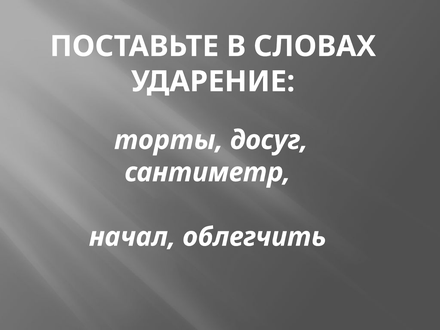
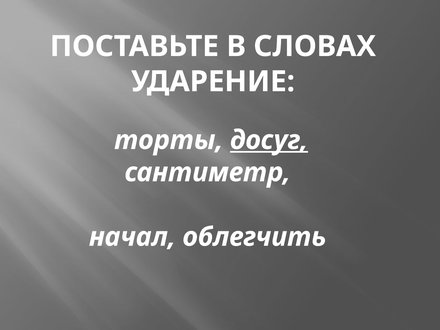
досуг underline: none -> present
